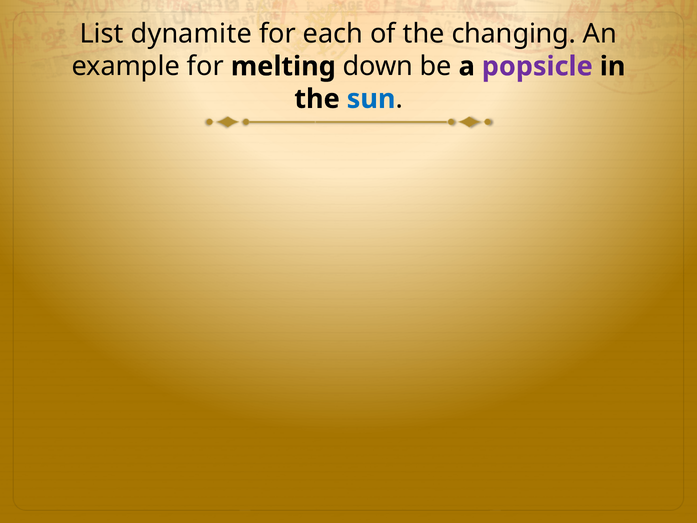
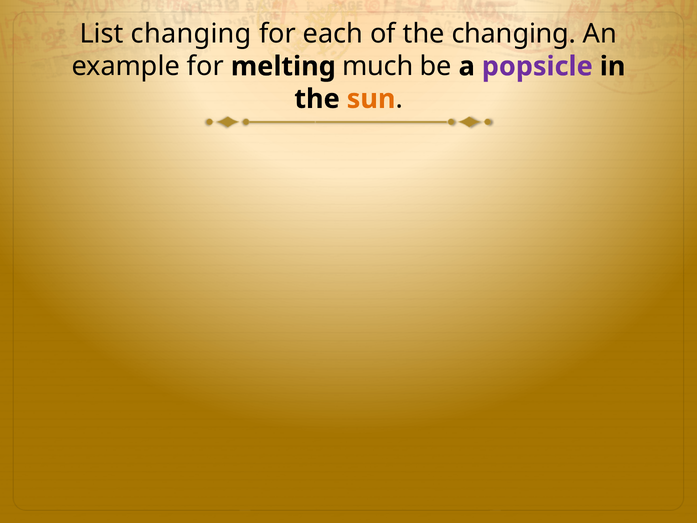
List dynamite: dynamite -> changing
down: down -> much
sun colour: blue -> orange
